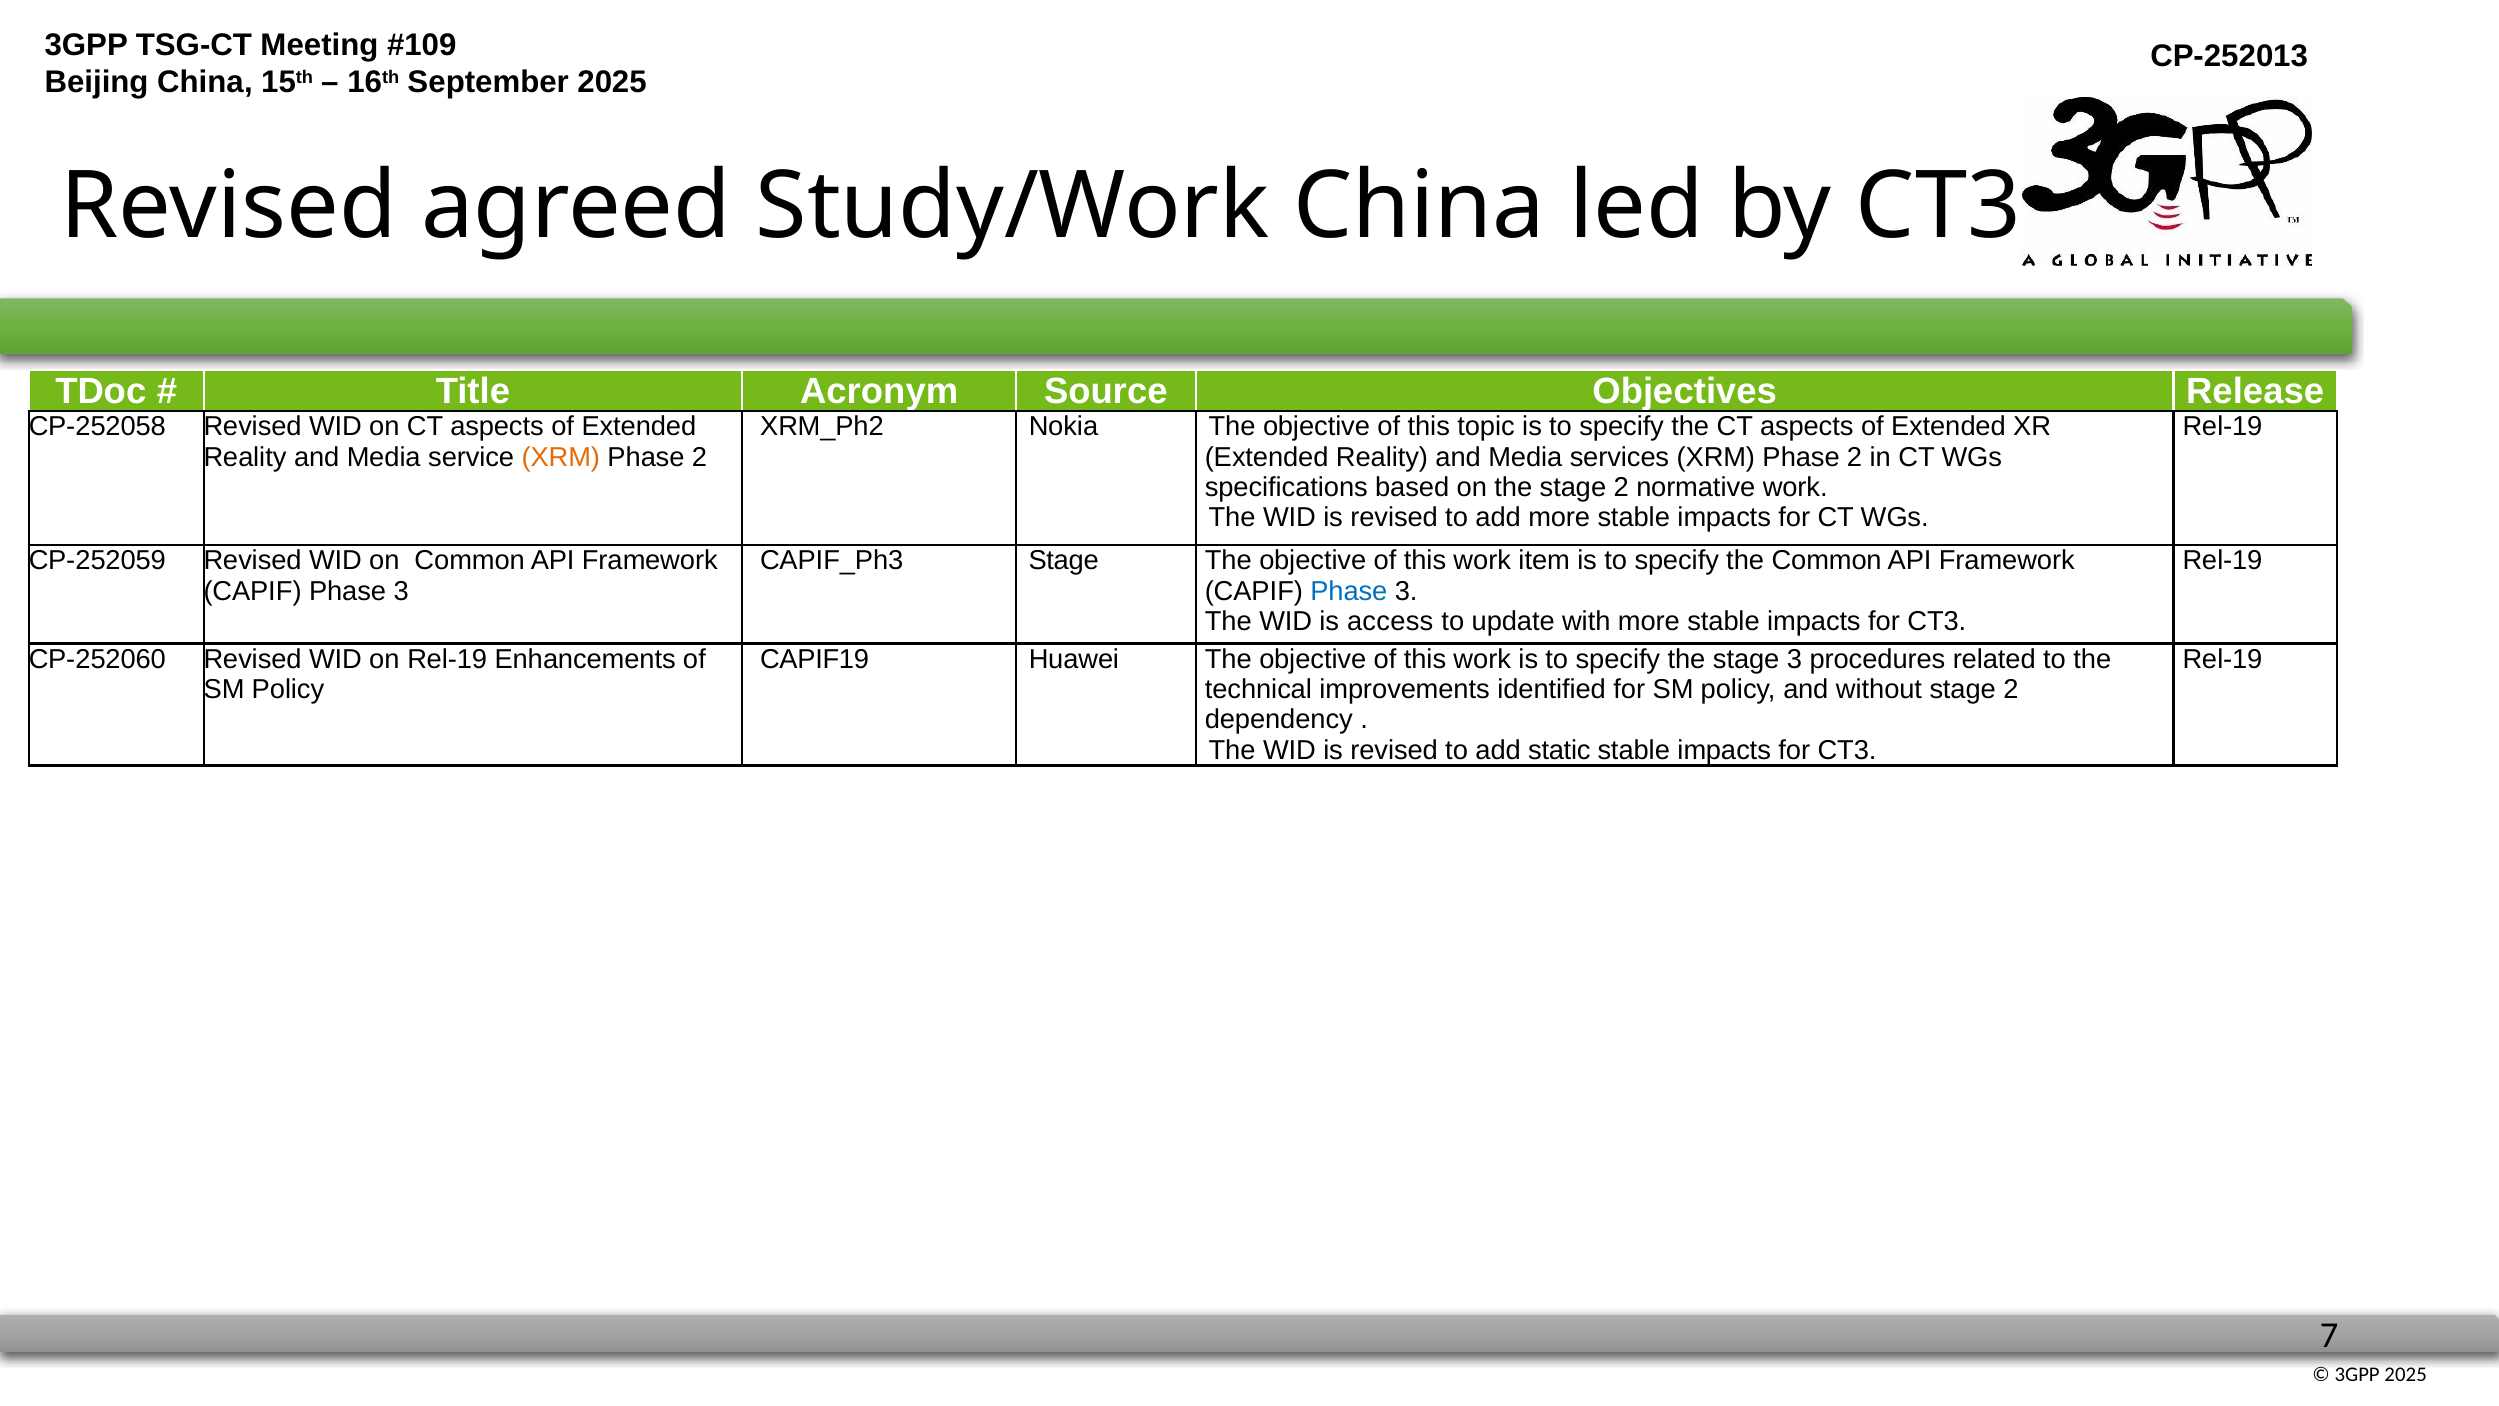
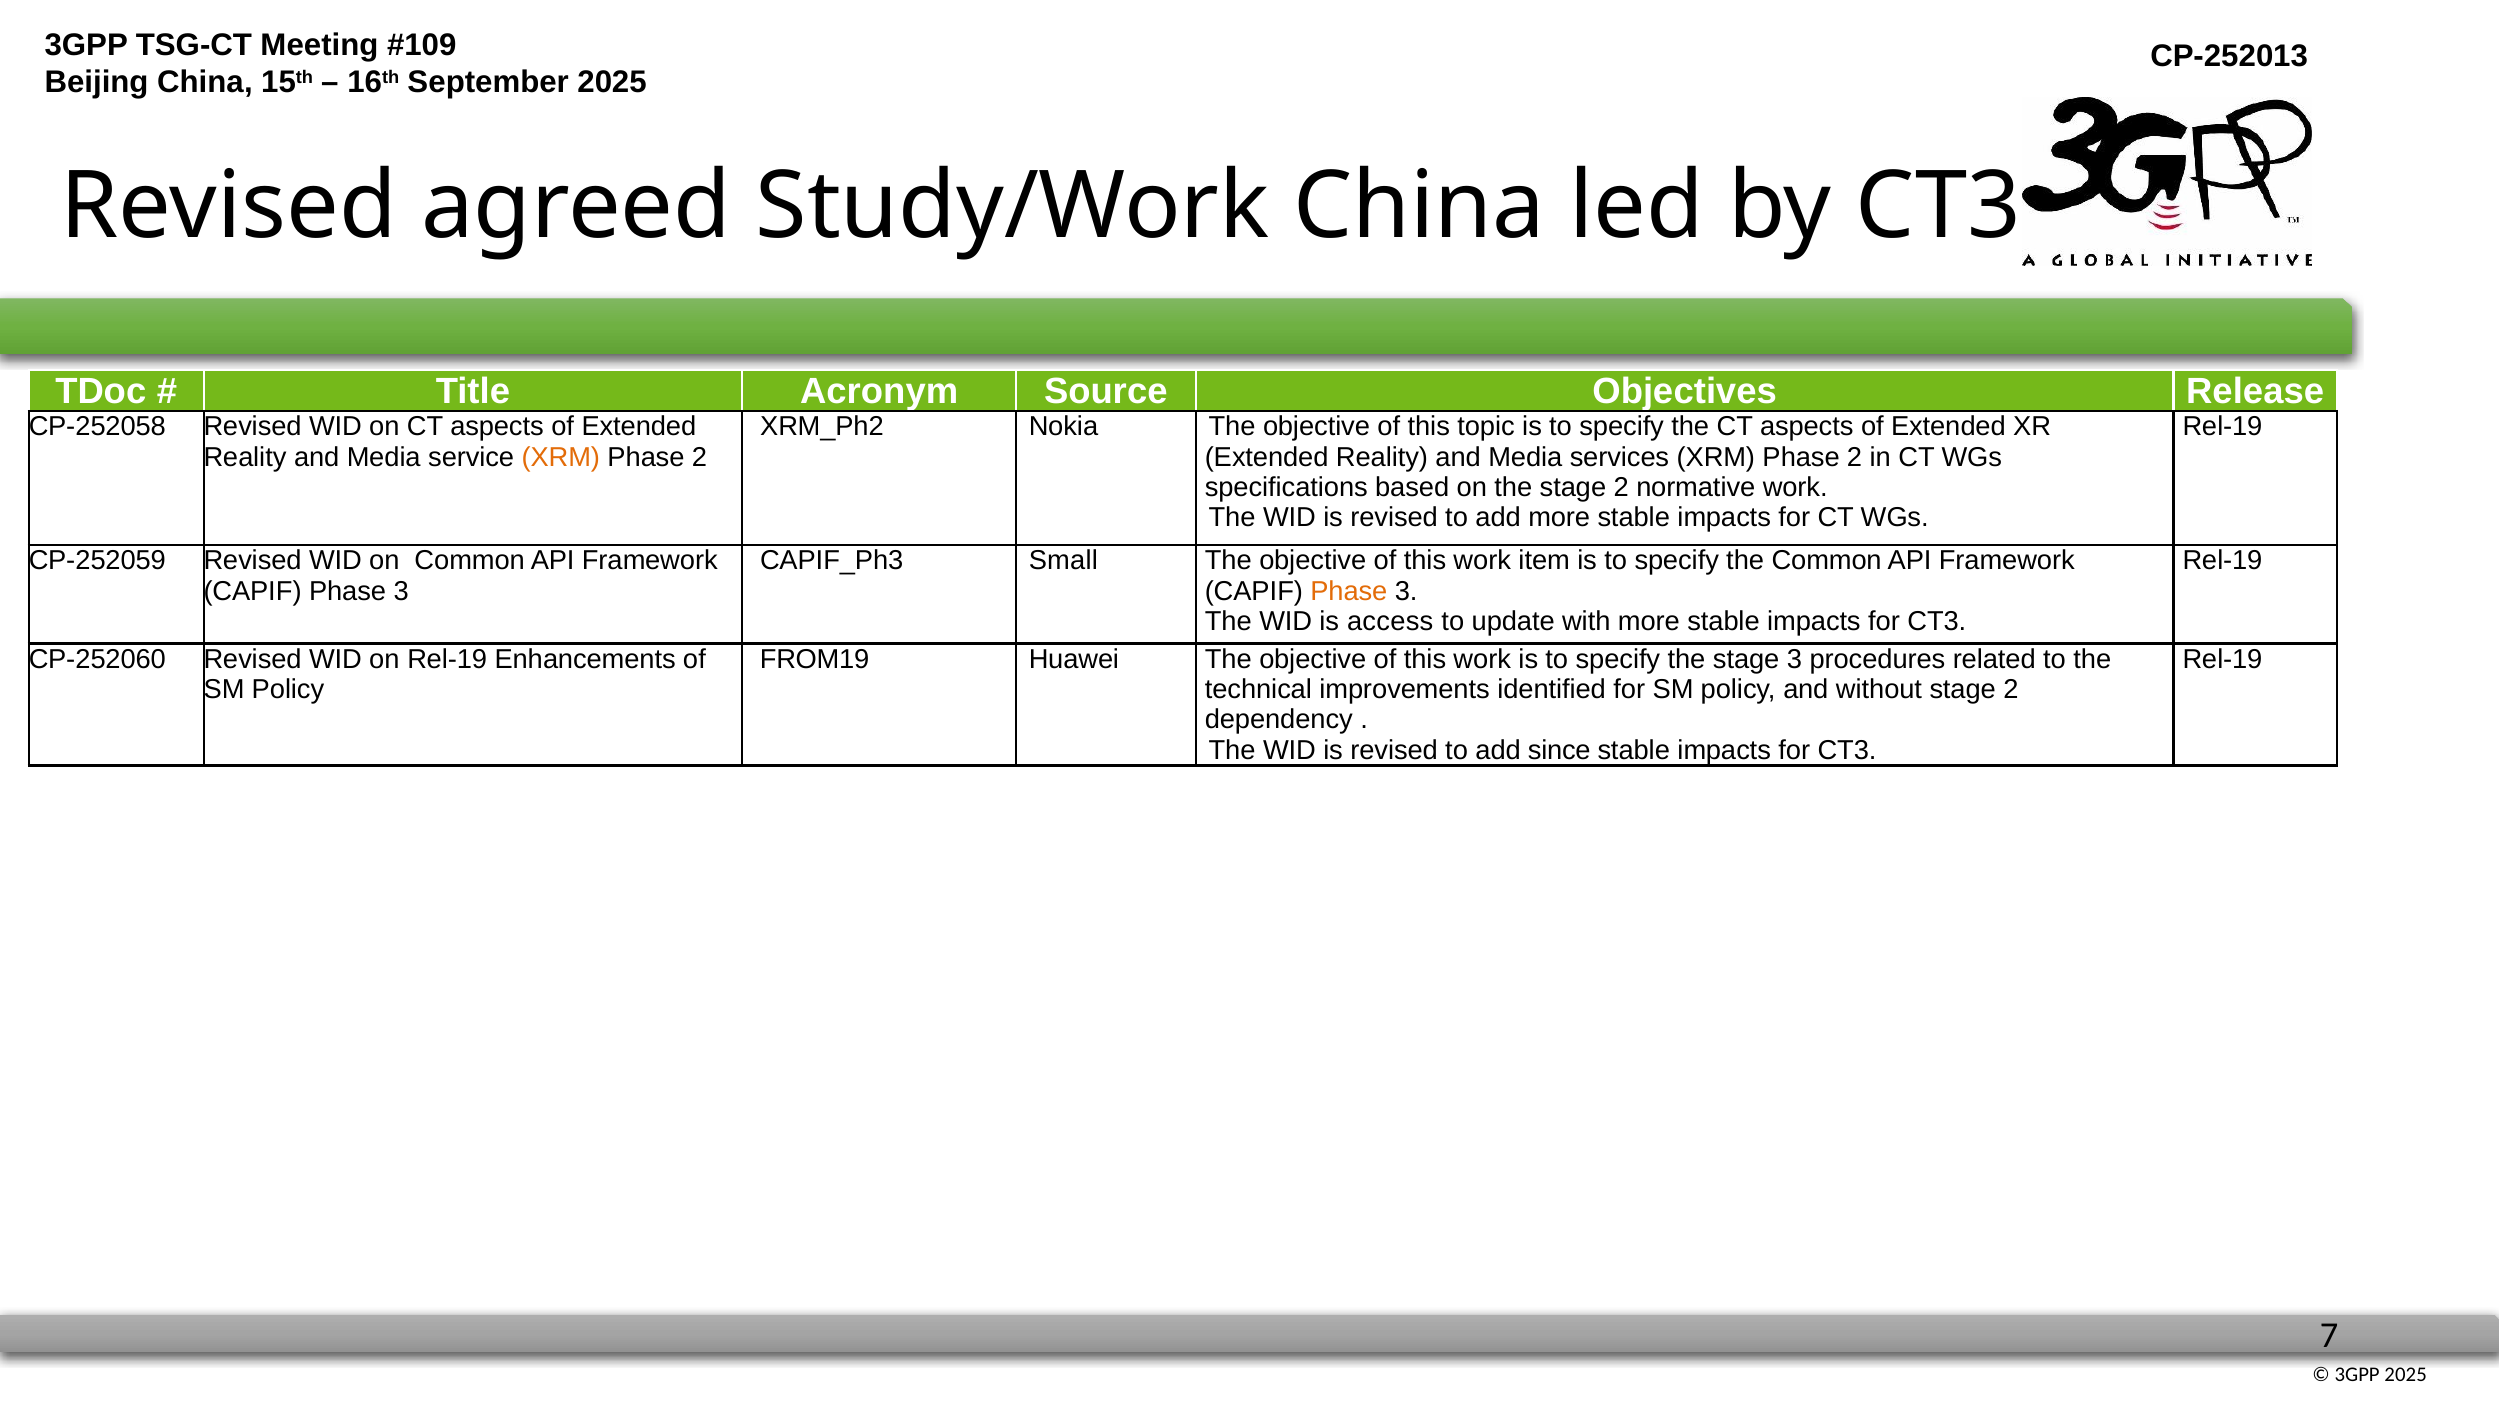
Stage at (1064, 561): Stage -> Small
Phase at (1349, 591) colour: blue -> orange
CAPIF19: CAPIF19 -> FROM19
static: static -> since
